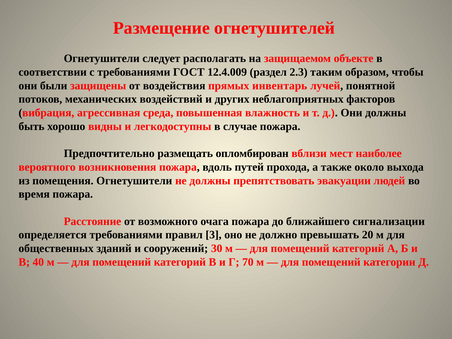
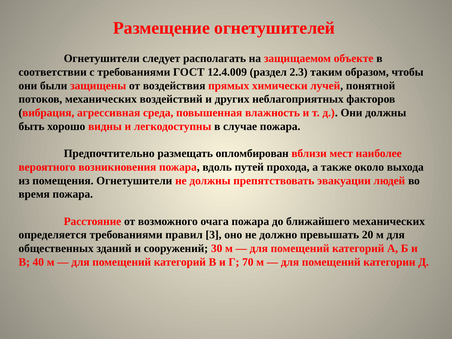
инвентарь: инвентарь -> химически
ближайшего сигнализации: сигнализации -> механических
